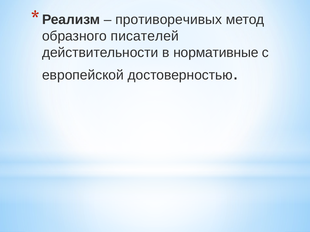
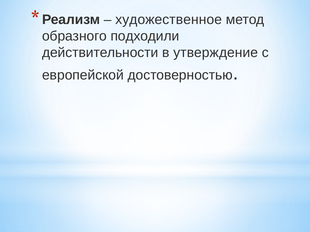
противоречивых: противоречивых -> художественное
писателей: писателей -> подходили
нормативные: нормативные -> утверждение
